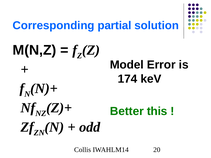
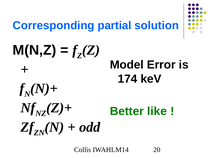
this: this -> like
